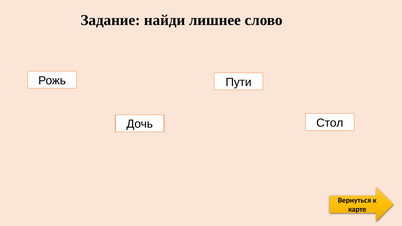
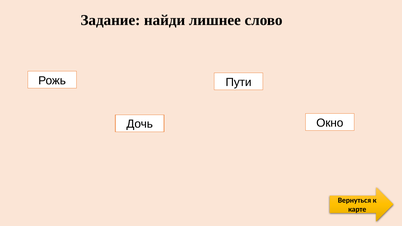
Стол: Стол -> Окно
